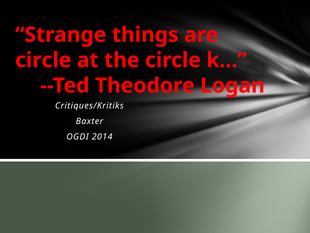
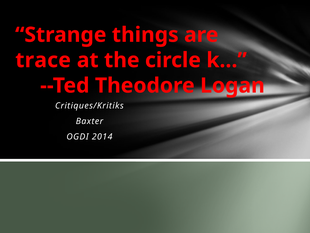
circle at (43, 60): circle -> trace
